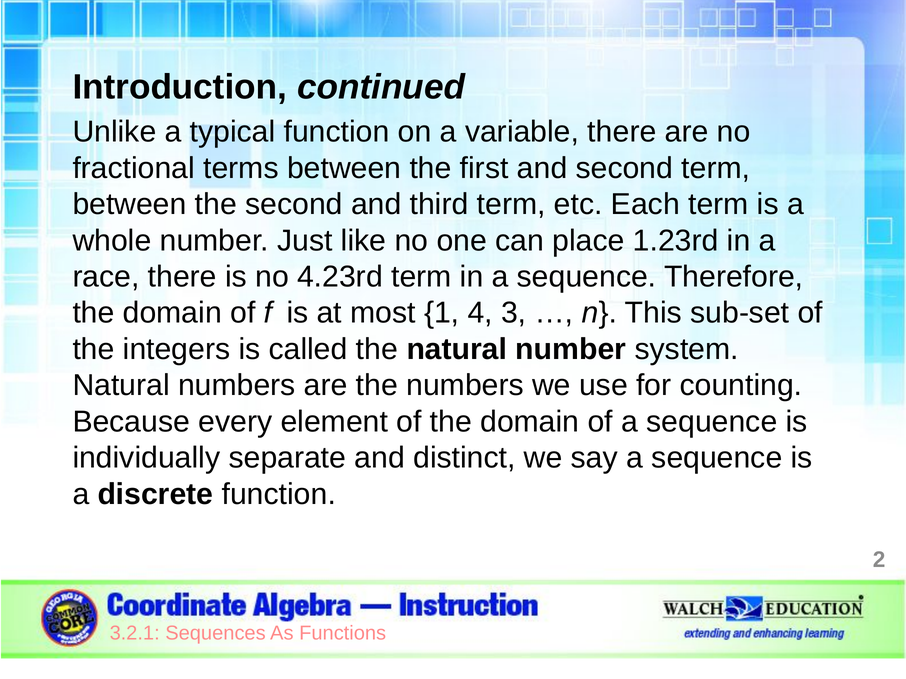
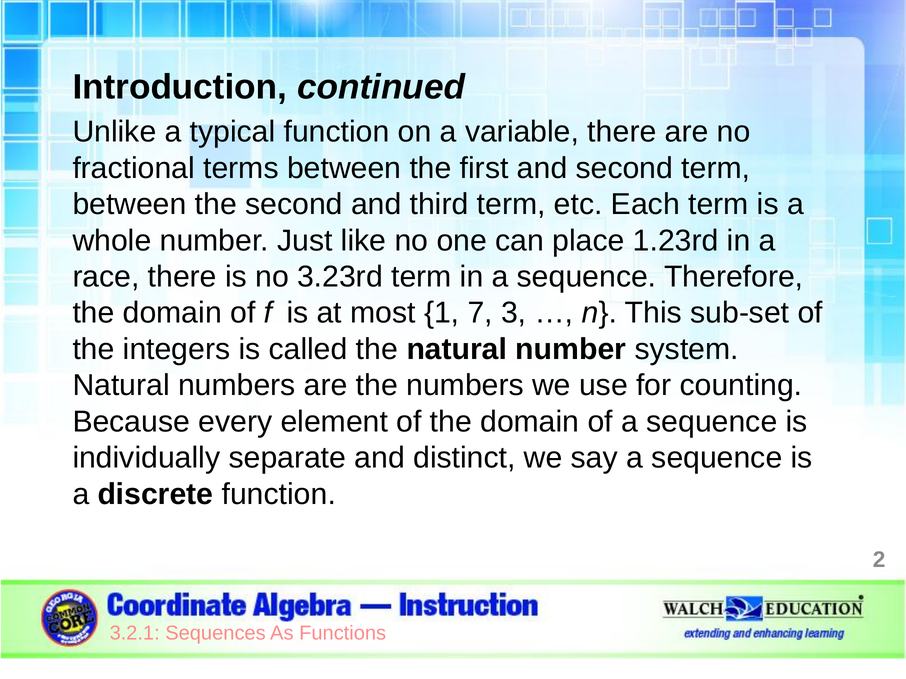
4.23rd: 4.23rd -> 3.23rd
4: 4 -> 7
